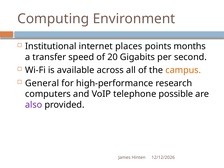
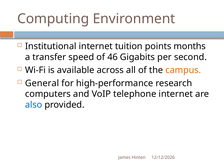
places: places -> tuition
20: 20 -> 46
telephone possible: possible -> internet
also colour: purple -> blue
